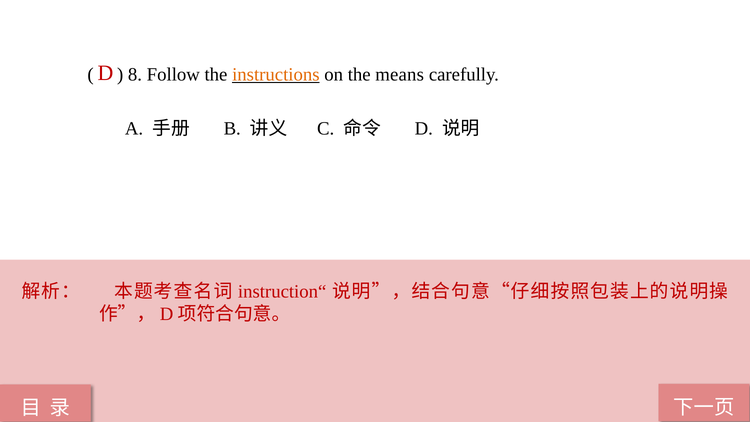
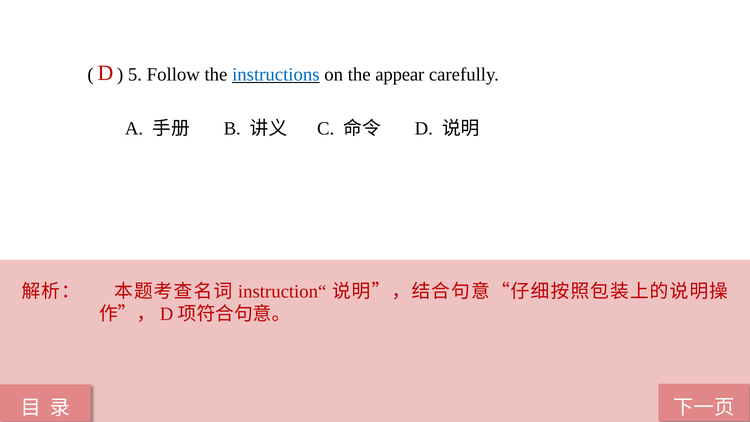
8: 8 -> 5
instructions colour: orange -> blue
means: means -> appear
